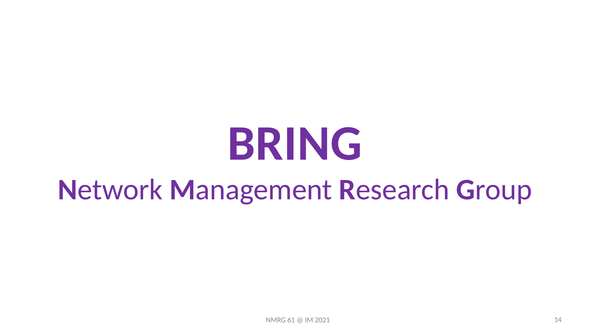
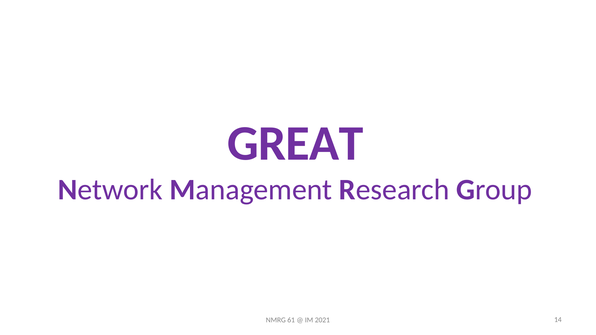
BRING: BRING -> GREAT
